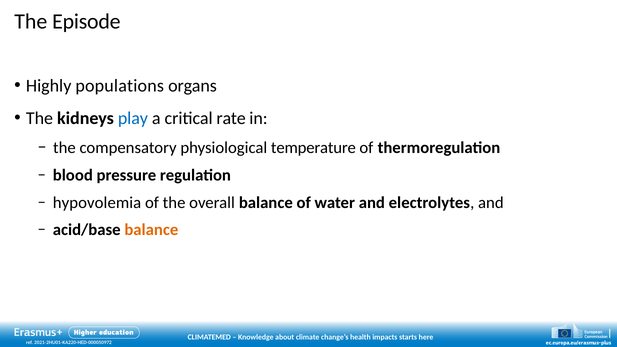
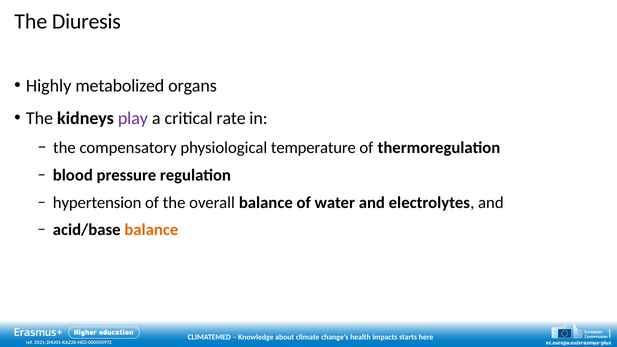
Episode: Episode -> Diuresis
populations: populations -> metabolized
play colour: blue -> purple
hypovolemia: hypovolemia -> hypertension
